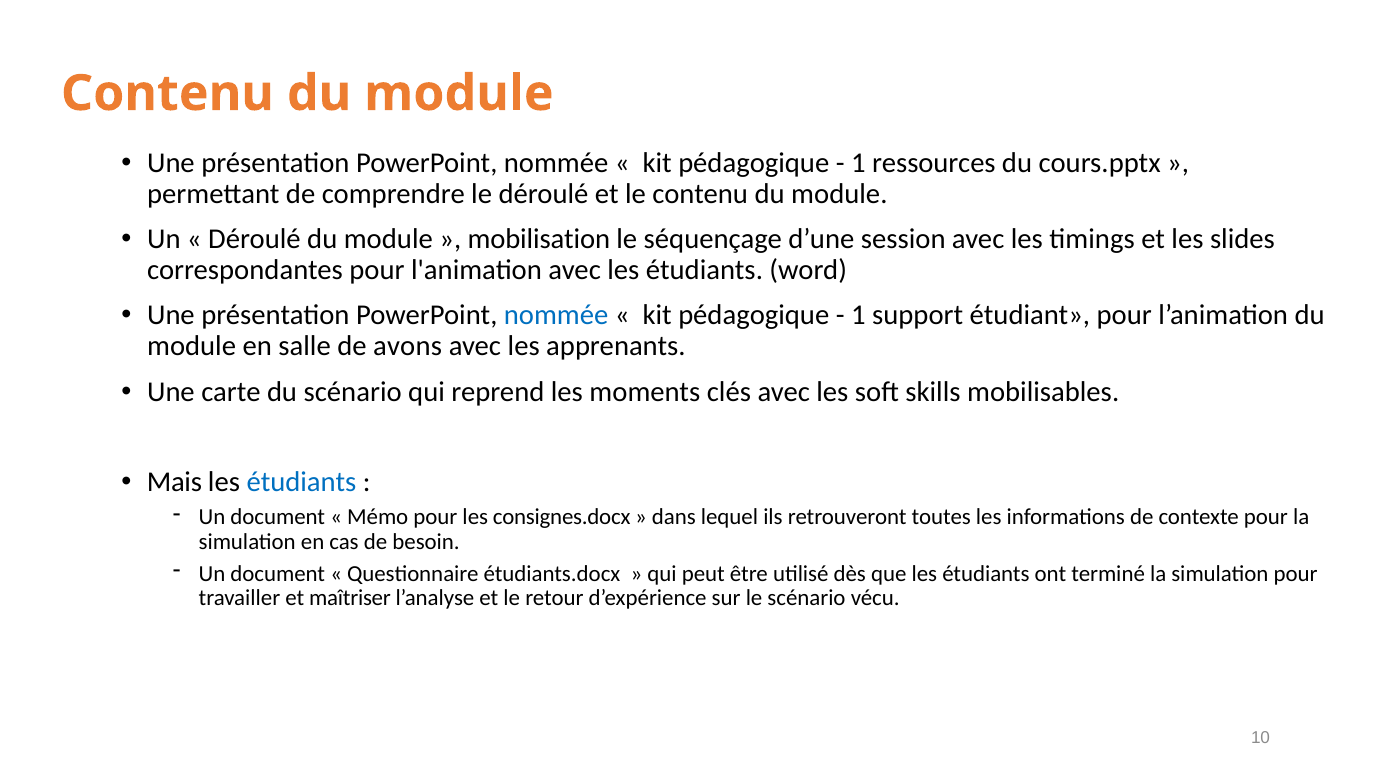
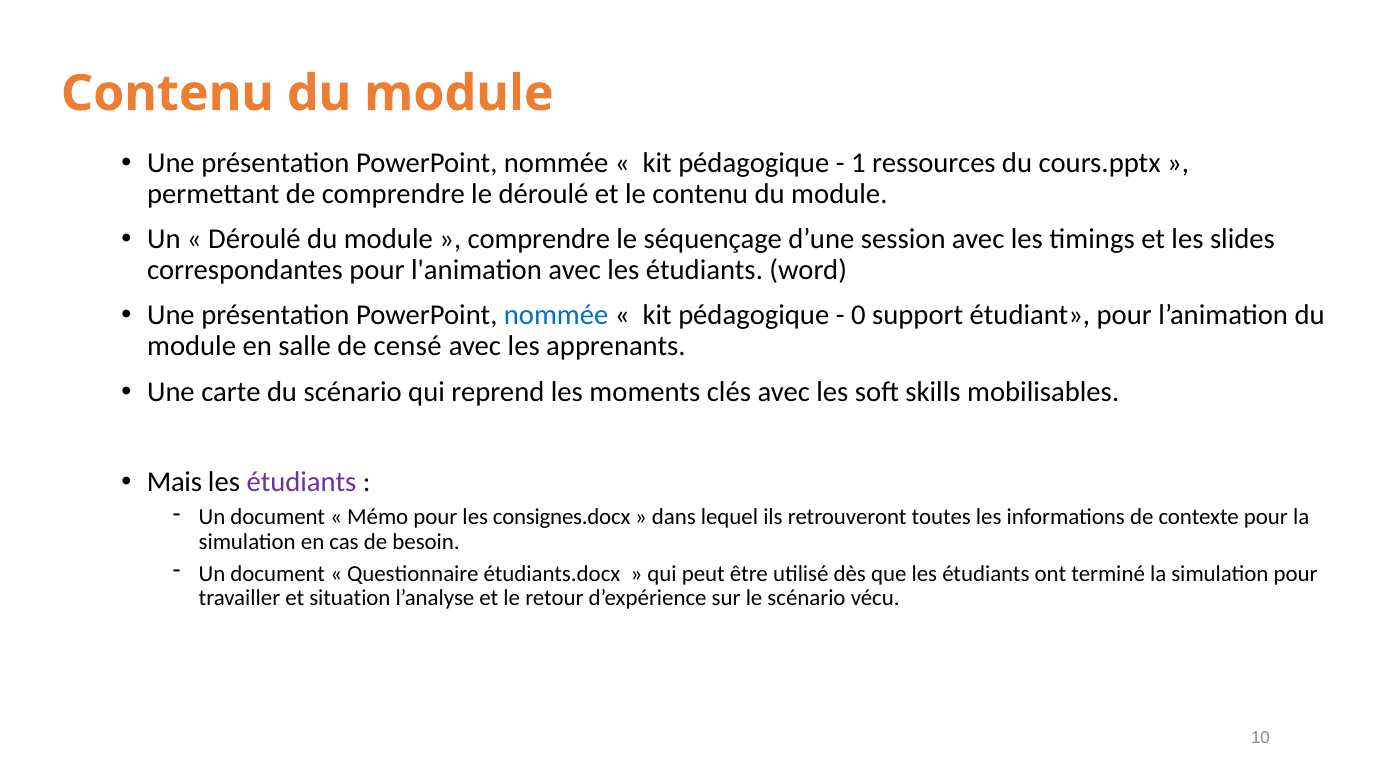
mobilisation at (539, 239): mobilisation -> comprendre
1 at (858, 316): 1 -> 0
avons: avons -> censé
étudiants at (301, 483) colour: blue -> purple
maîtriser: maîtriser -> situation
